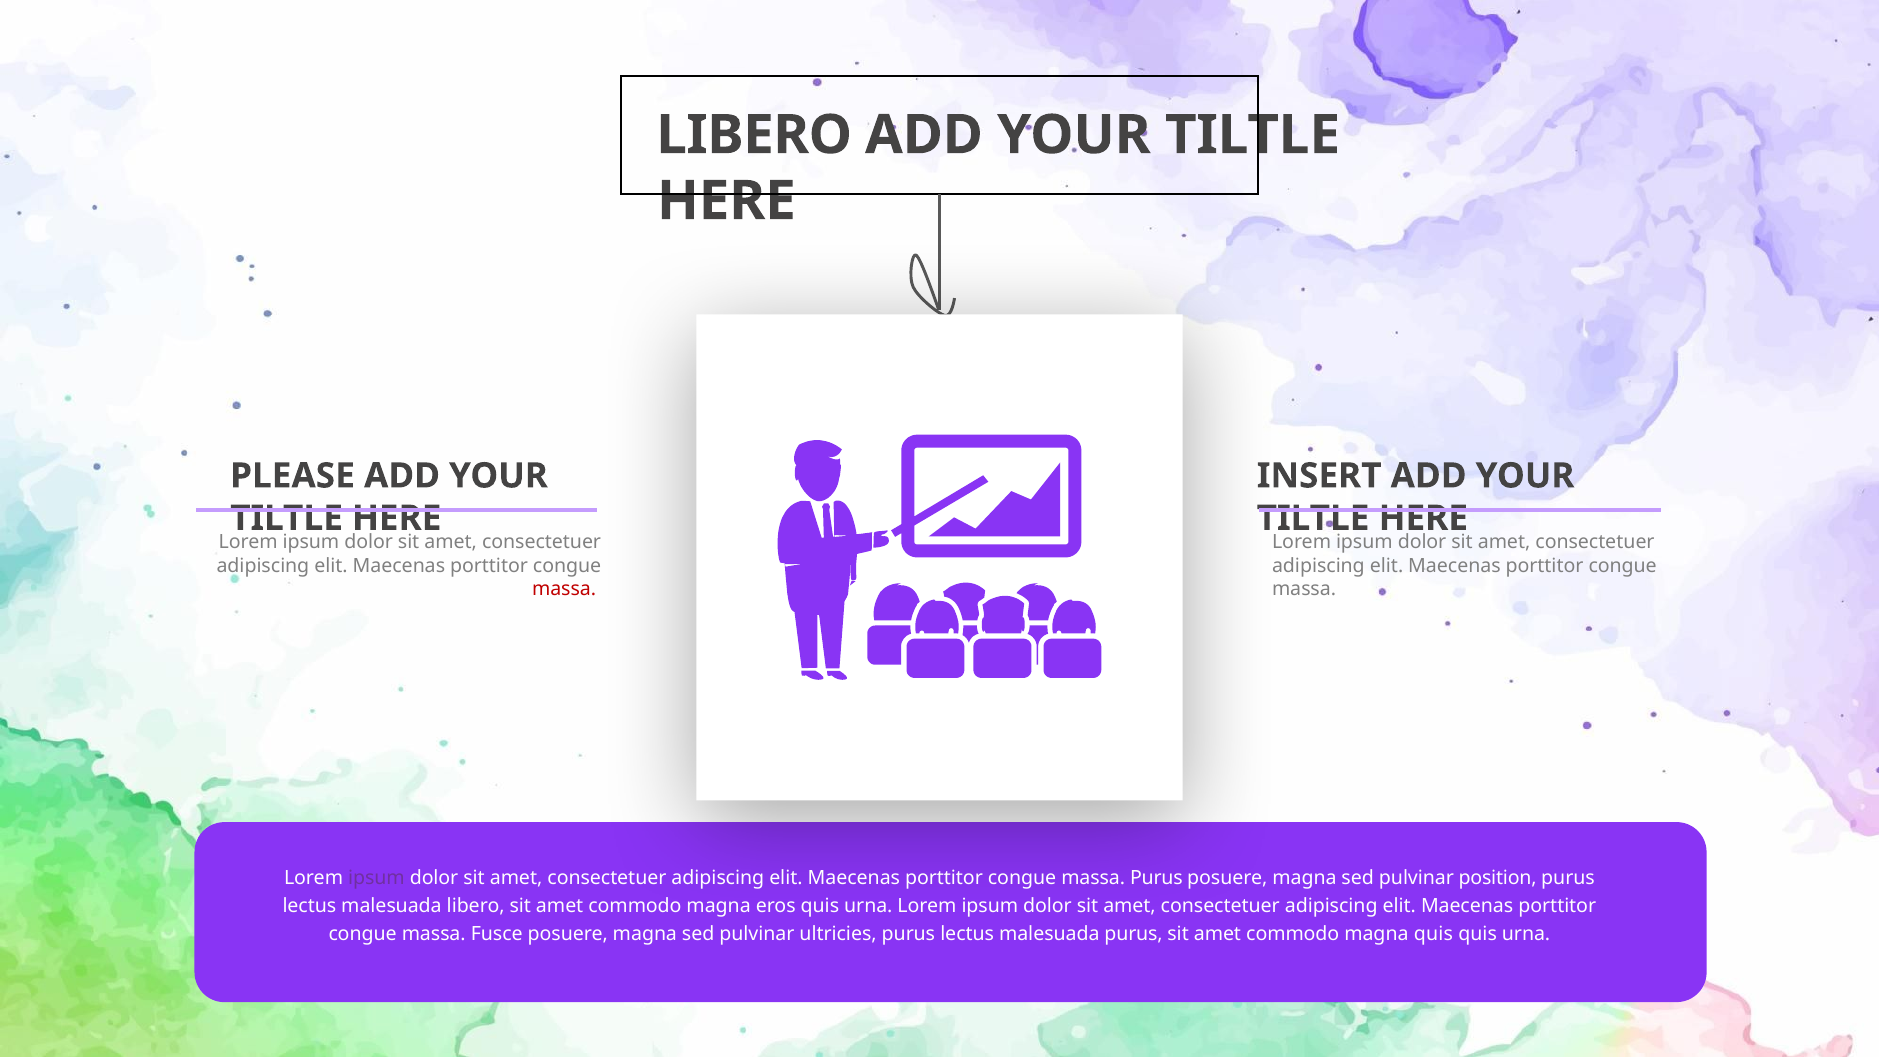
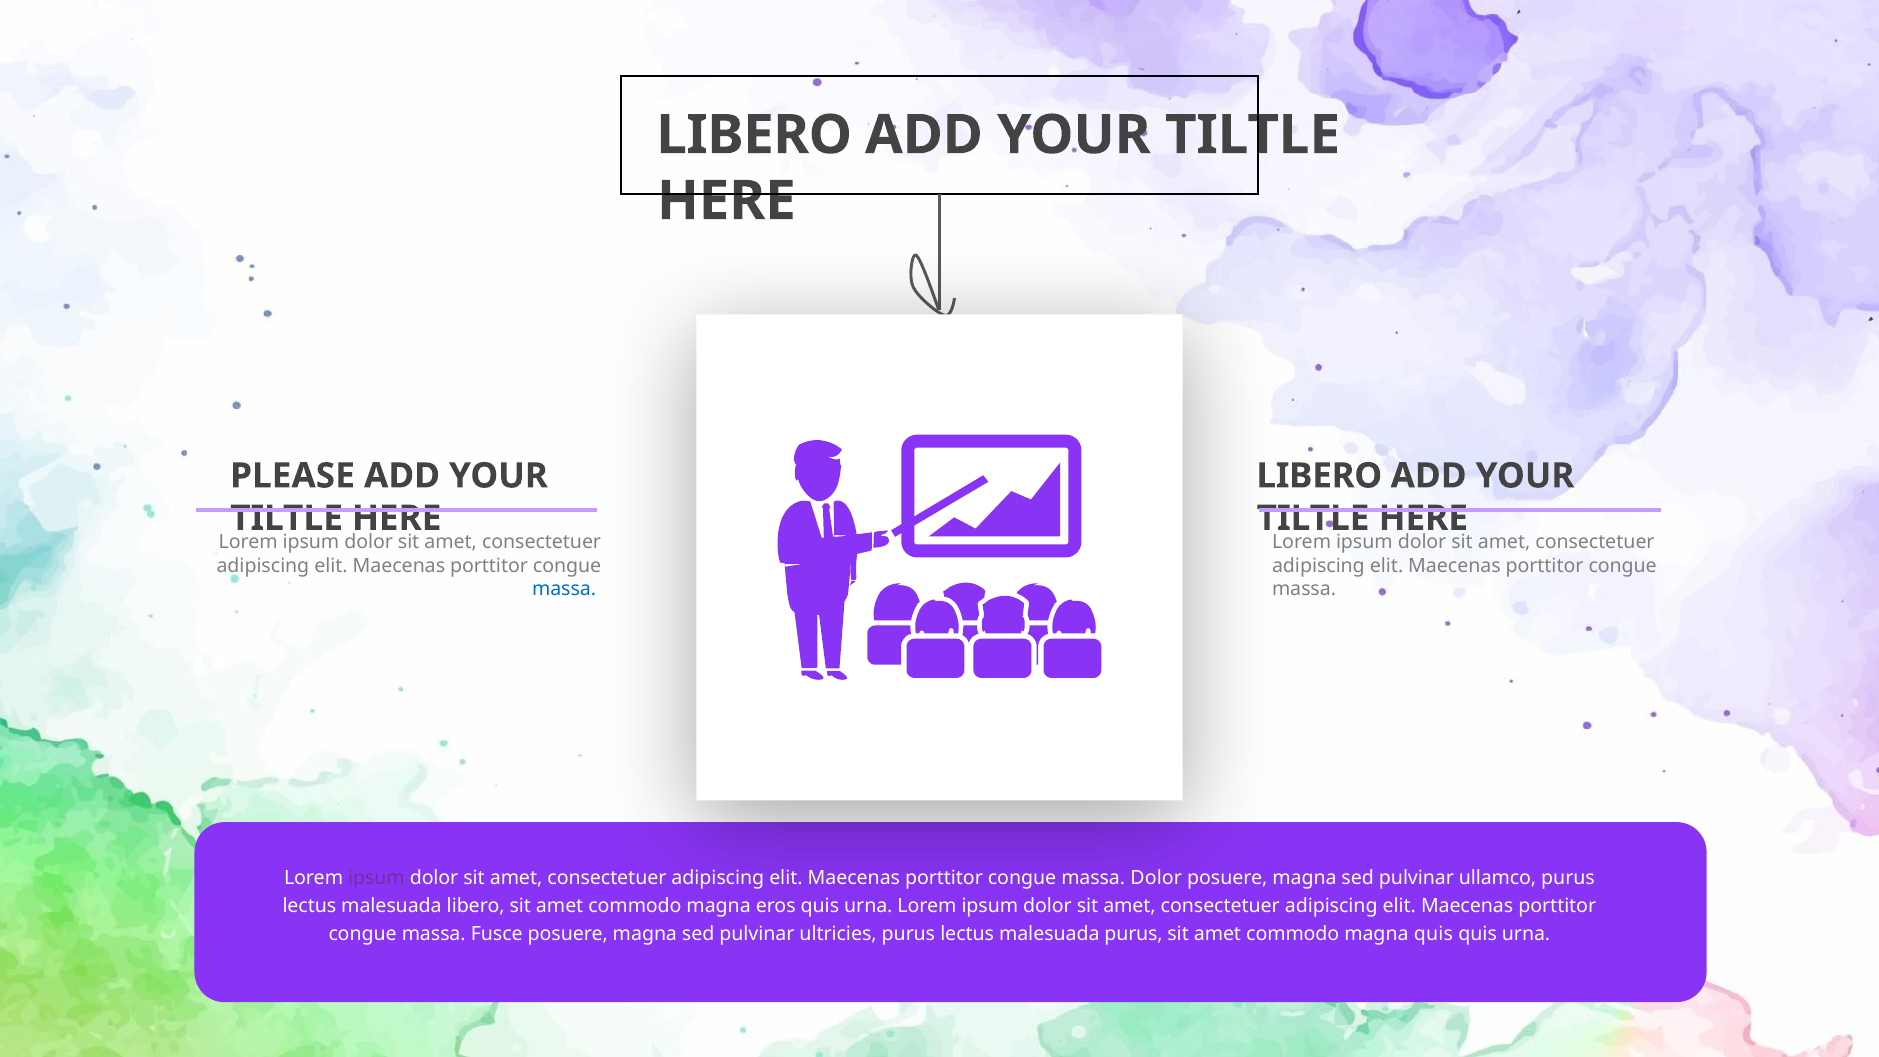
INSERT at (1319, 476): INSERT -> LIBERO
massa at (564, 589) colour: red -> blue
massa Purus: Purus -> Dolor
position: position -> ullamco
